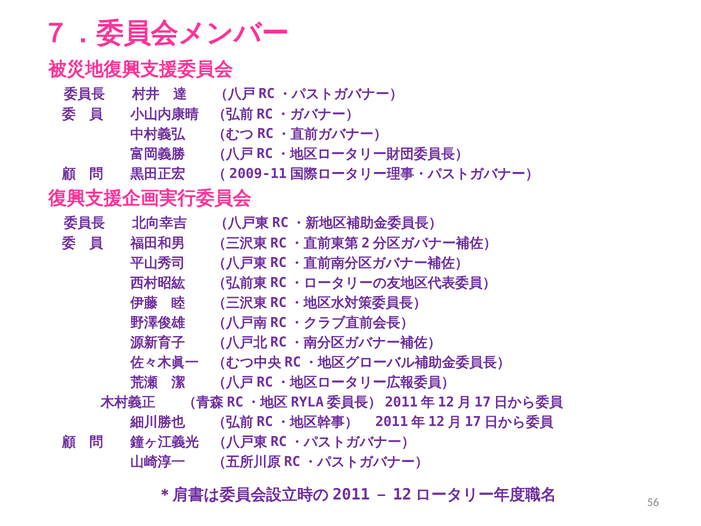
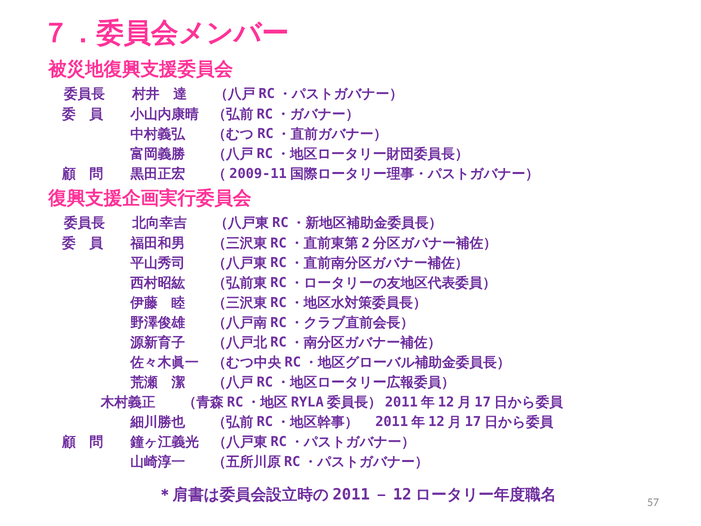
56: 56 -> 57
